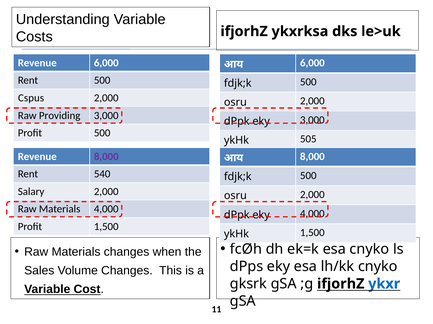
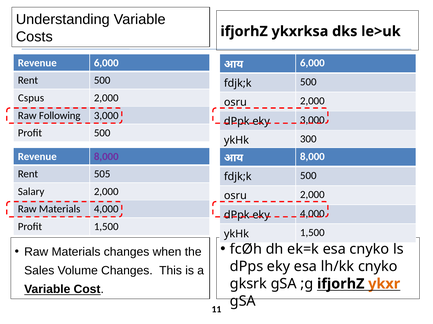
Providing: Providing -> Following
505: 505 -> 300
540: 540 -> 505
ykxr colour: blue -> orange
